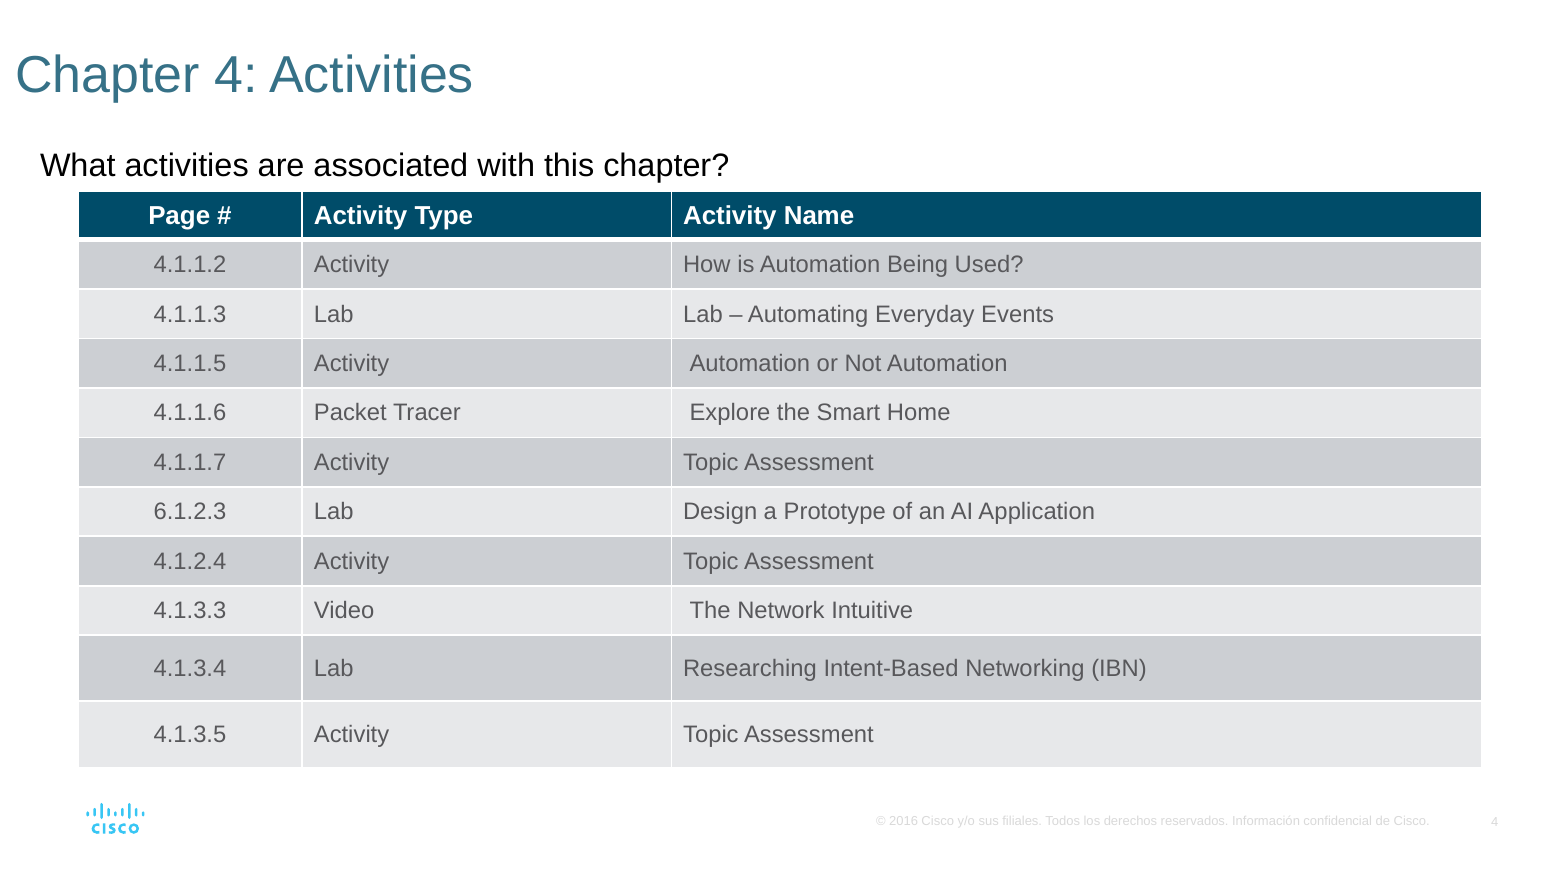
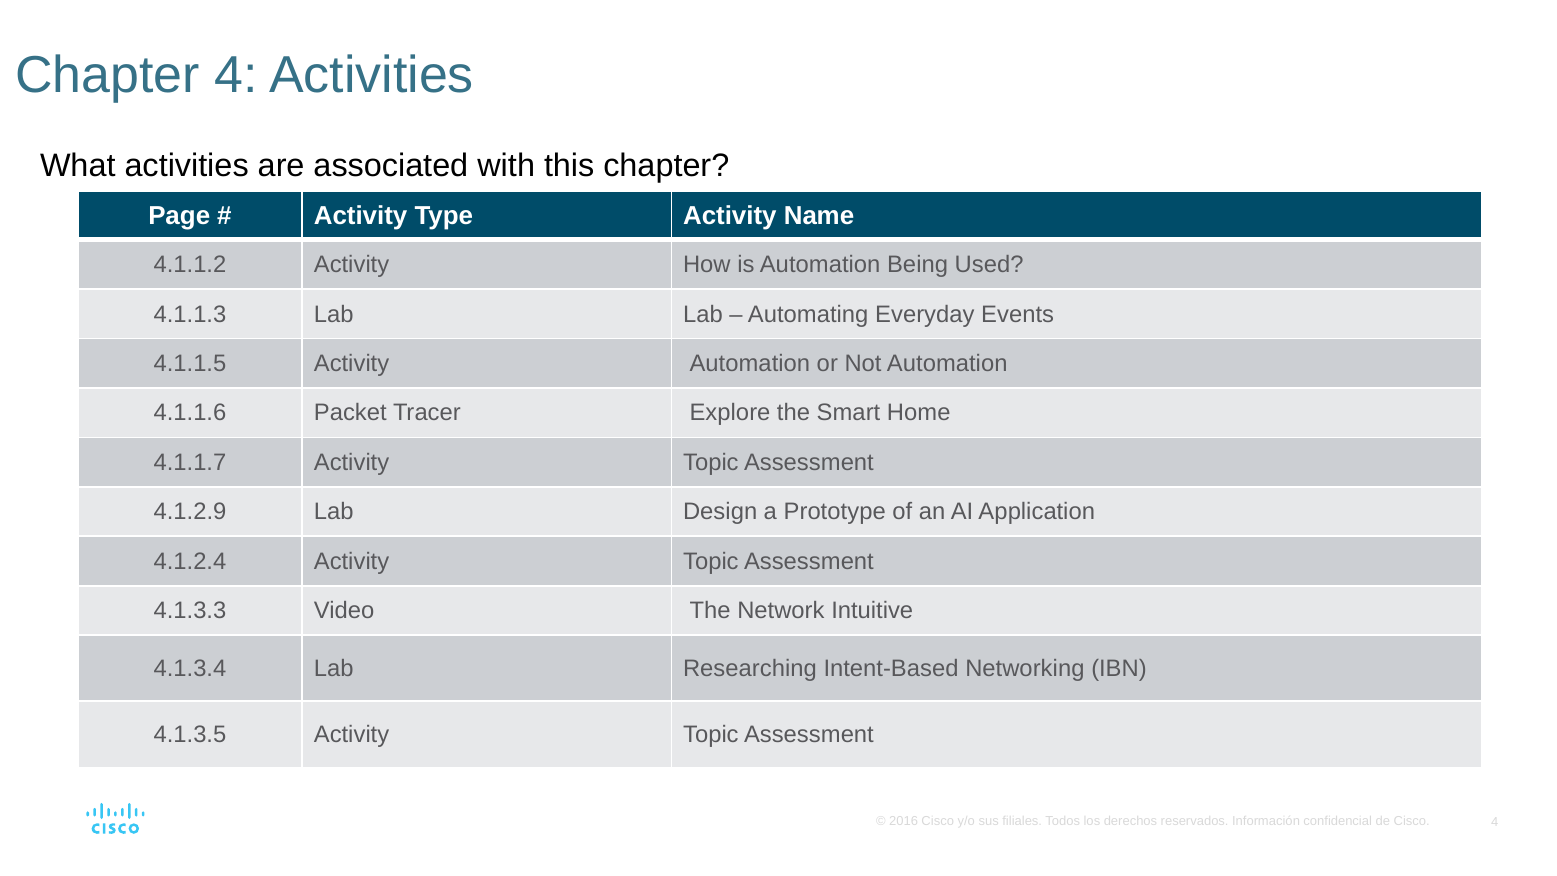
6.1.2.3: 6.1.2.3 -> 4.1.2.9
